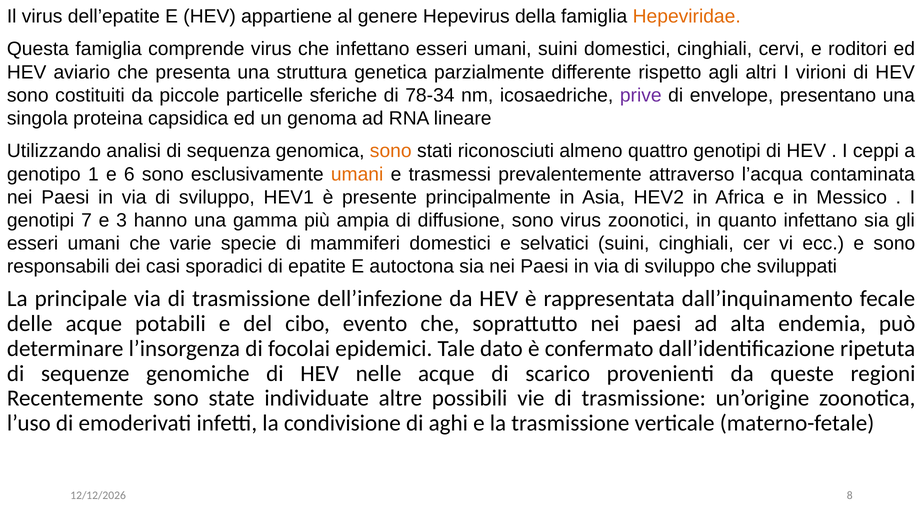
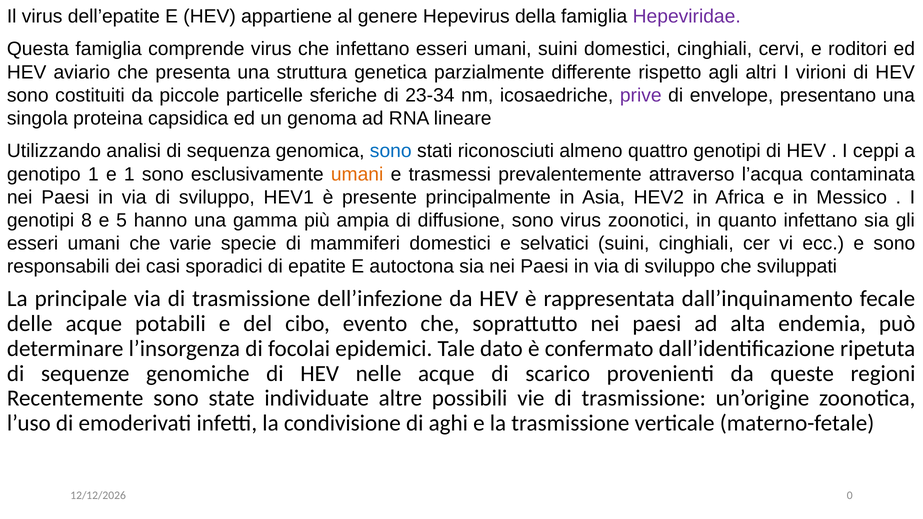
Hepeviridae colour: orange -> purple
78-34: 78-34 -> 23-34
sono at (391, 151) colour: orange -> blue
e 6: 6 -> 1
7: 7 -> 8
3: 3 -> 5
8: 8 -> 0
